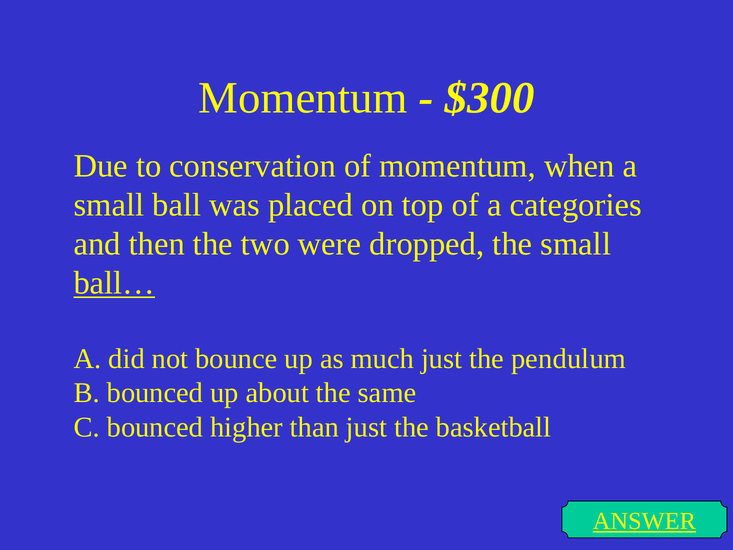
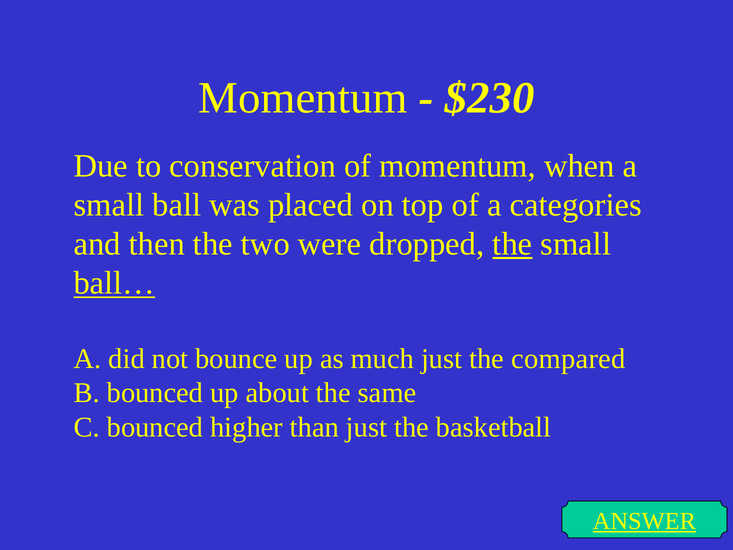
$300: $300 -> $230
the at (512, 244) underline: none -> present
pendulum: pendulum -> compared
